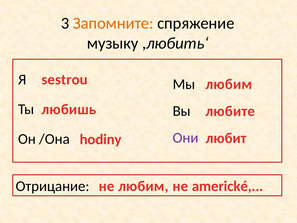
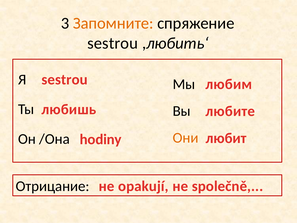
музыку at (113, 43): музыку -> sestrou
Они colour: purple -> orange
не любим: любим -> opakují
americké: americké -> společně
